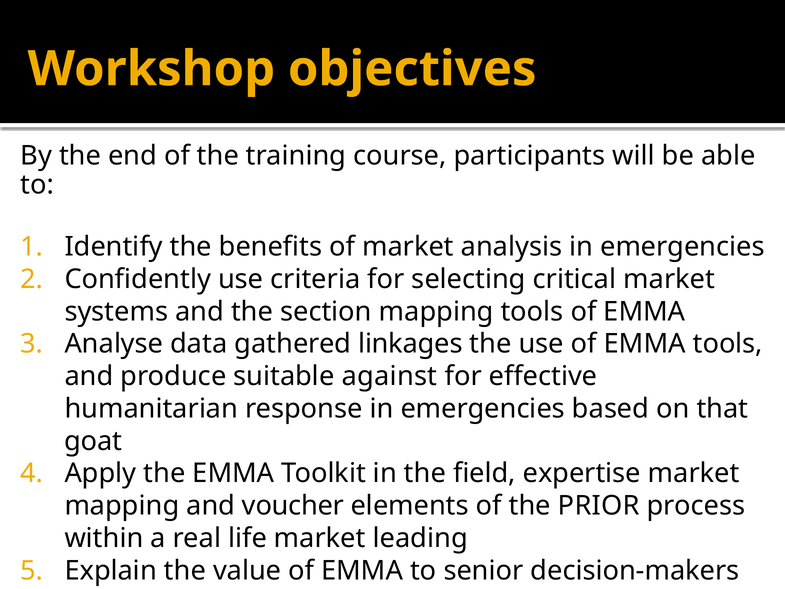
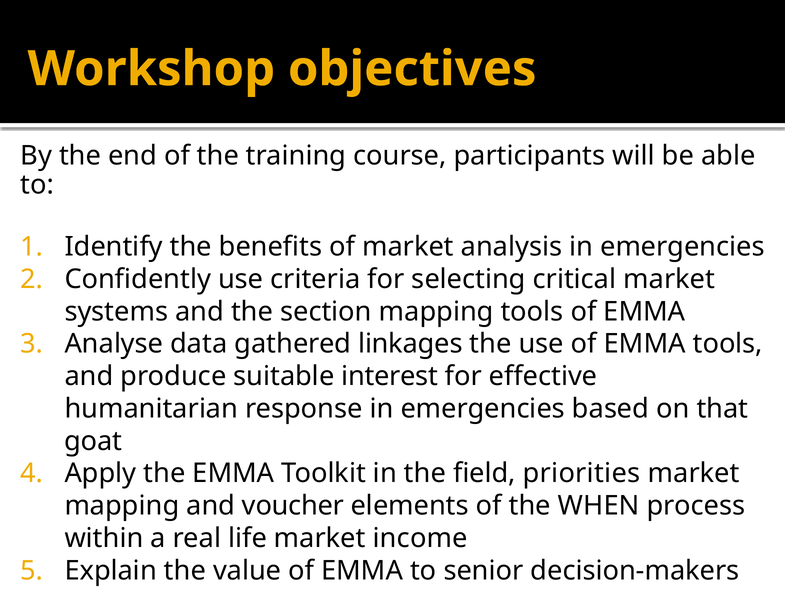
against: against -> interest
expertise: expertise -> priorities
PRIOR: PRIOR -> WHEN
leading: leading -> income
